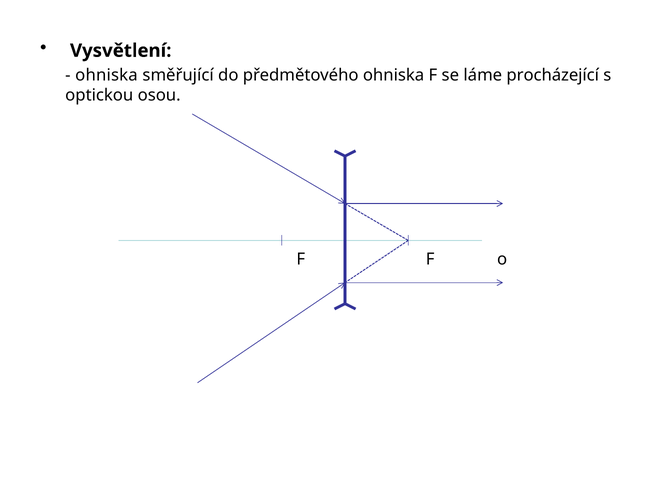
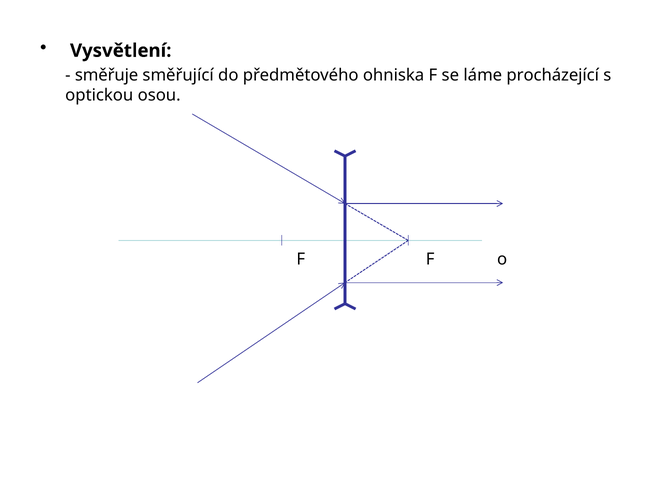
ohniska at (106, 75): ohniska -> směřuje
